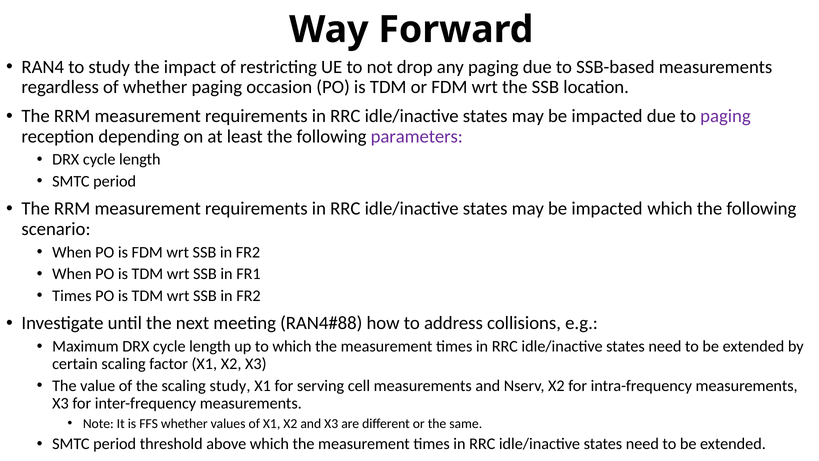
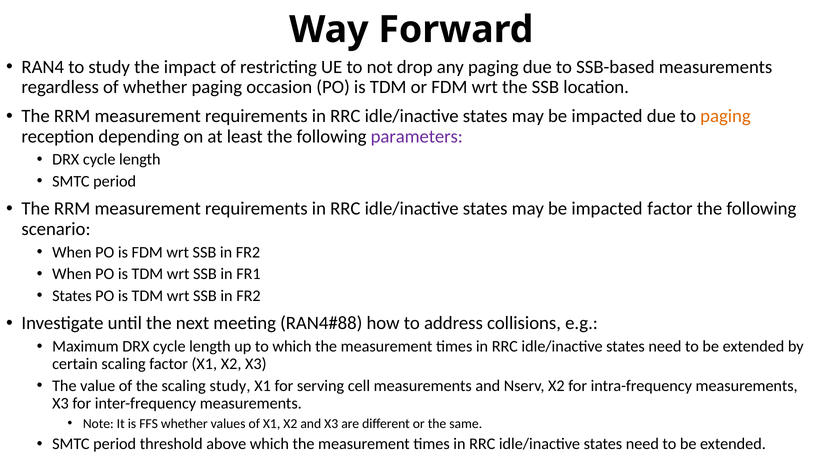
paging at (726, 116) colour: purple -> orange
impacted which: which -> factor
Times at (72, 296): Times -> States
